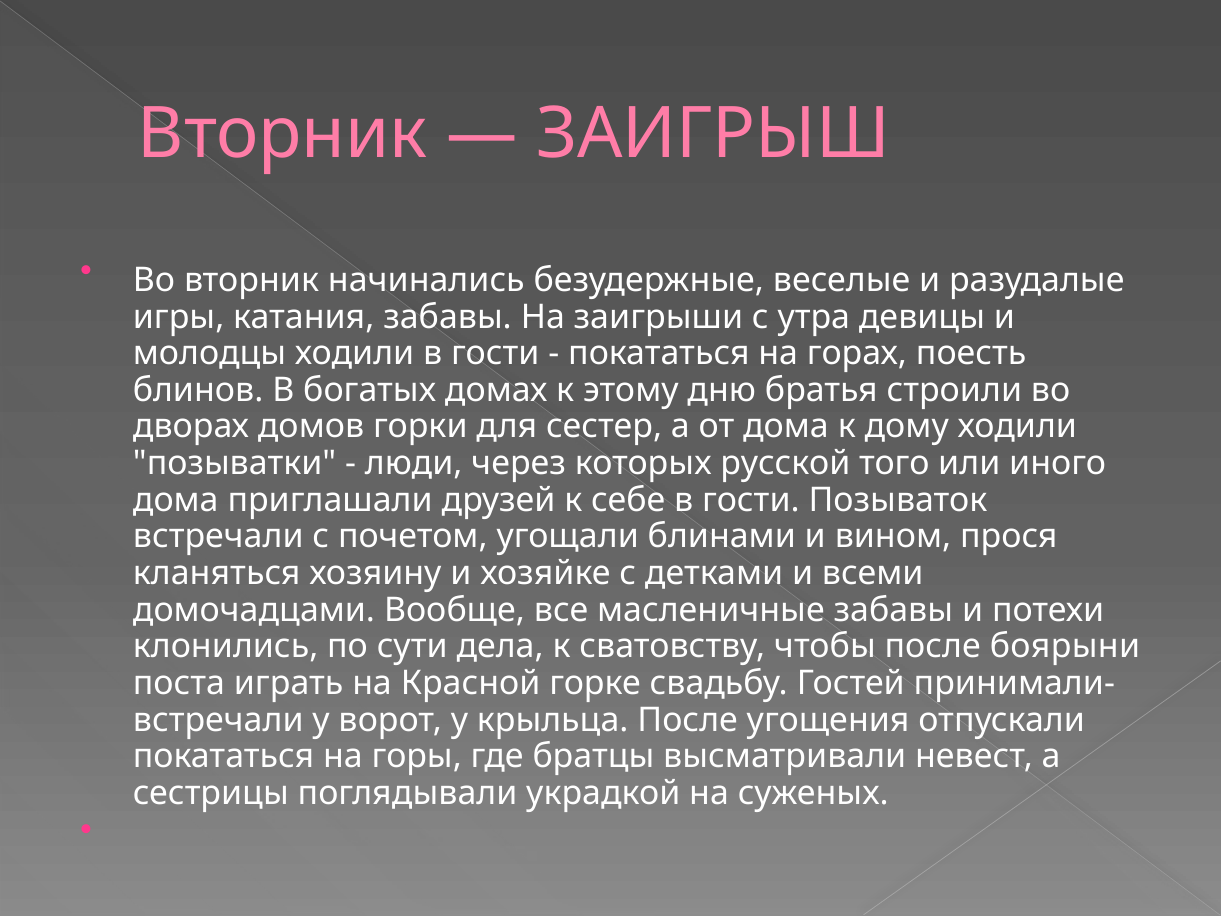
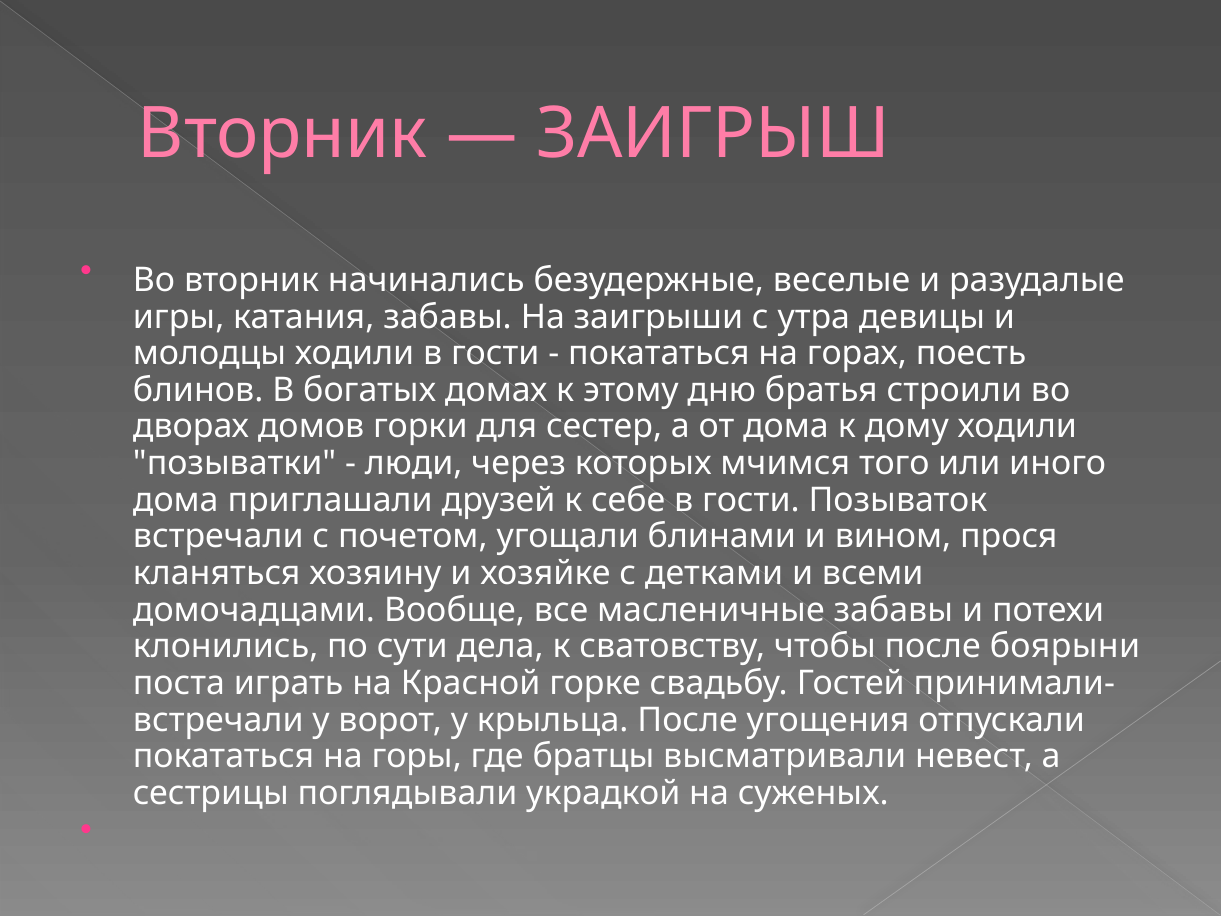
русской: русской -> мчимся
